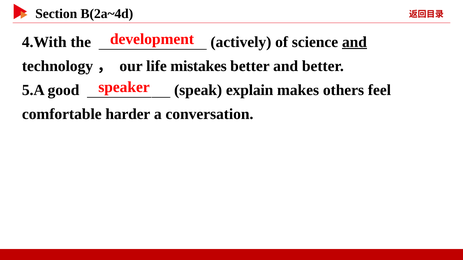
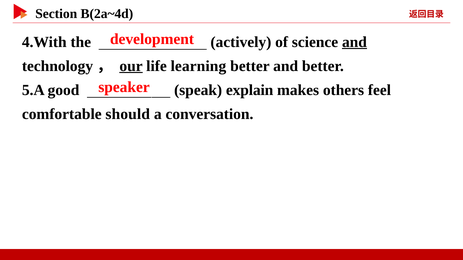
our underline: none -> present
mistakes: mistakes -> learning
harder: harder -> should
